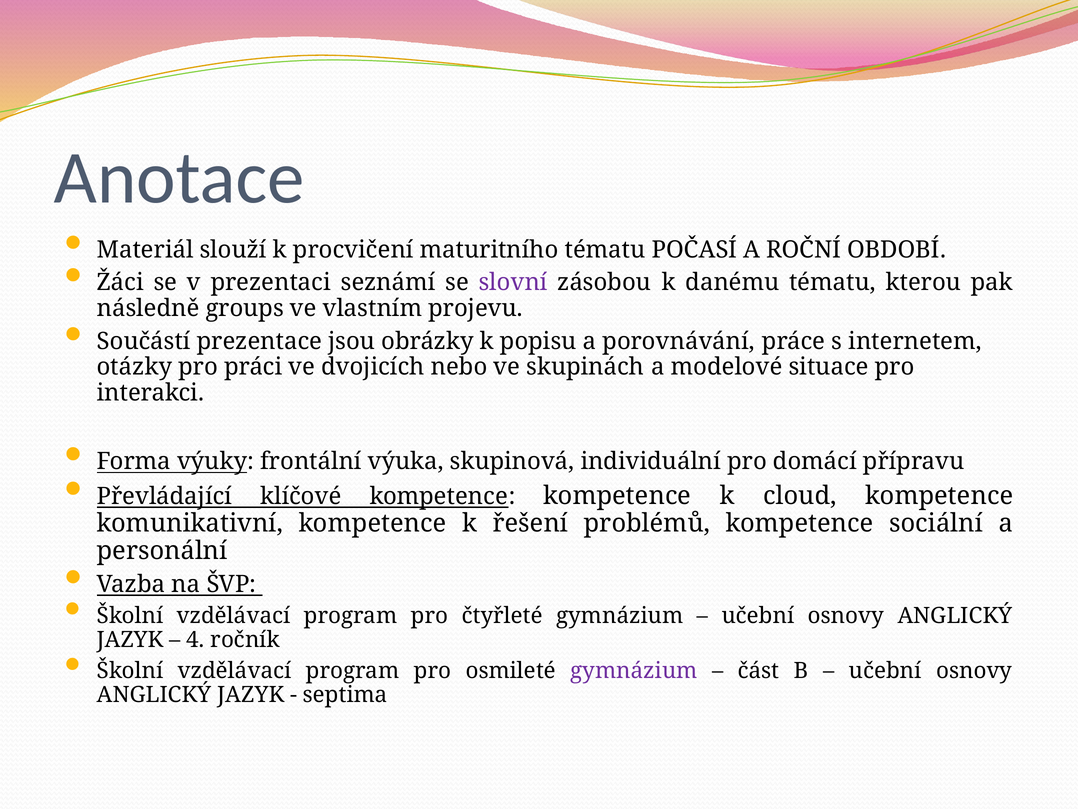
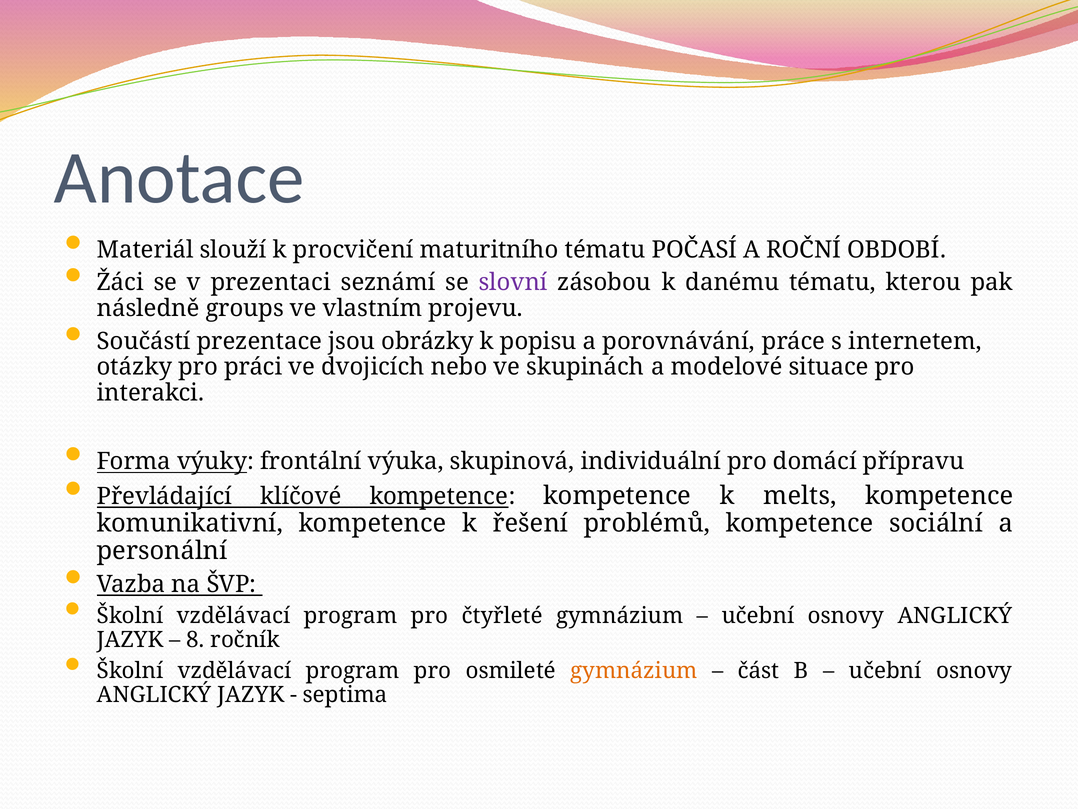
cloud: cloud -> melts
4: 4 -> 8
gymnázium at (634, 670) colour: purple -> orange
